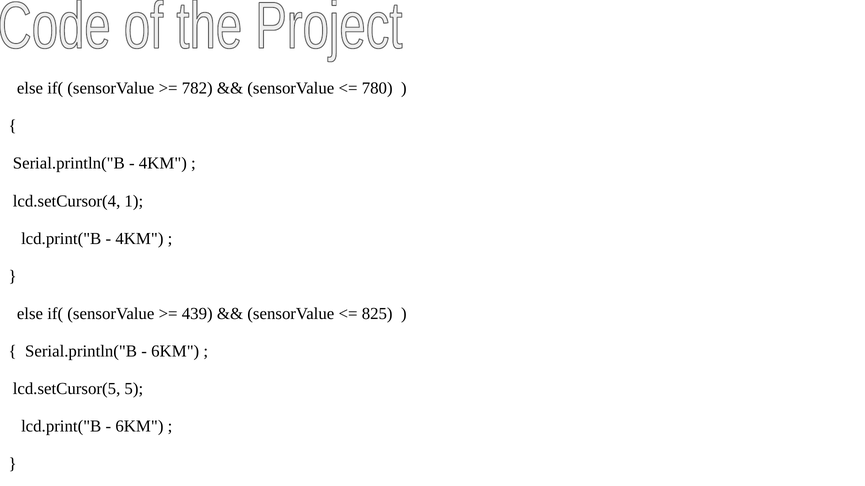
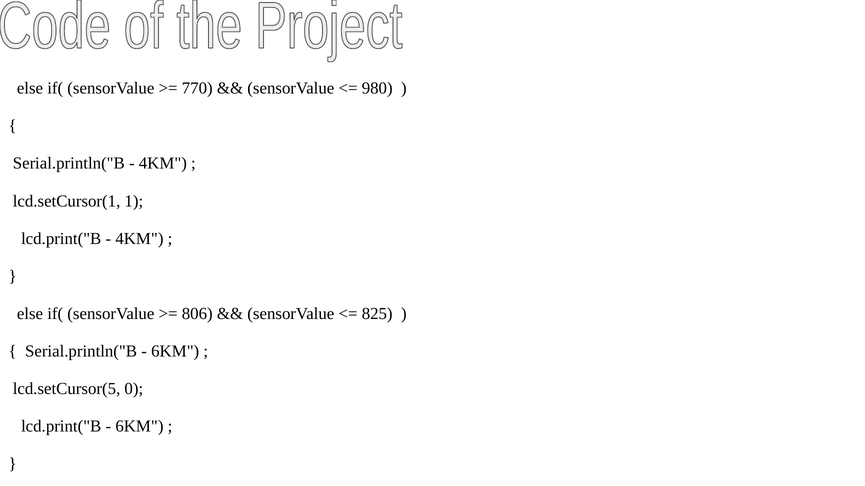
782: 782 -> 770
780: 780 -> 980
lcd.setCursor(4: lcd.setCursor(4 -> lcd.setCursor(1
439: 439 -> 806
5: 5 -> 0
